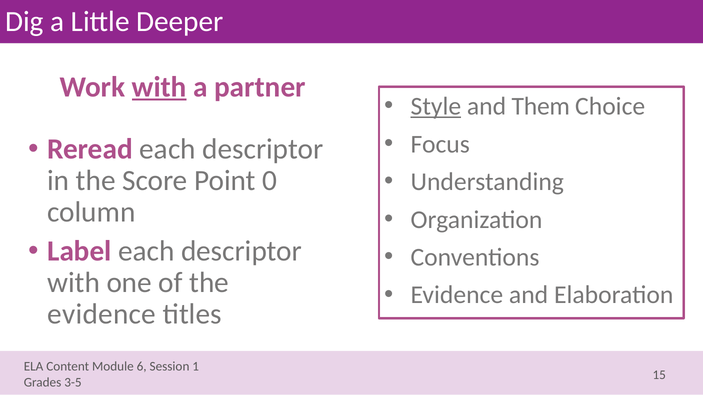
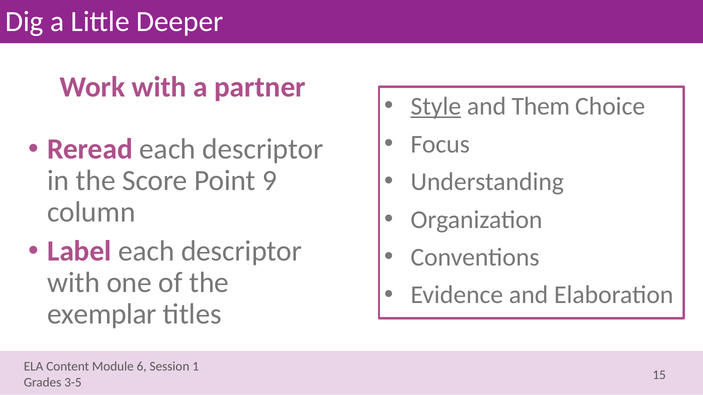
with at (159, 87) underline: present -> none
0: 0 -> 9
evidence at (102, 315): evidence -> exemplar
